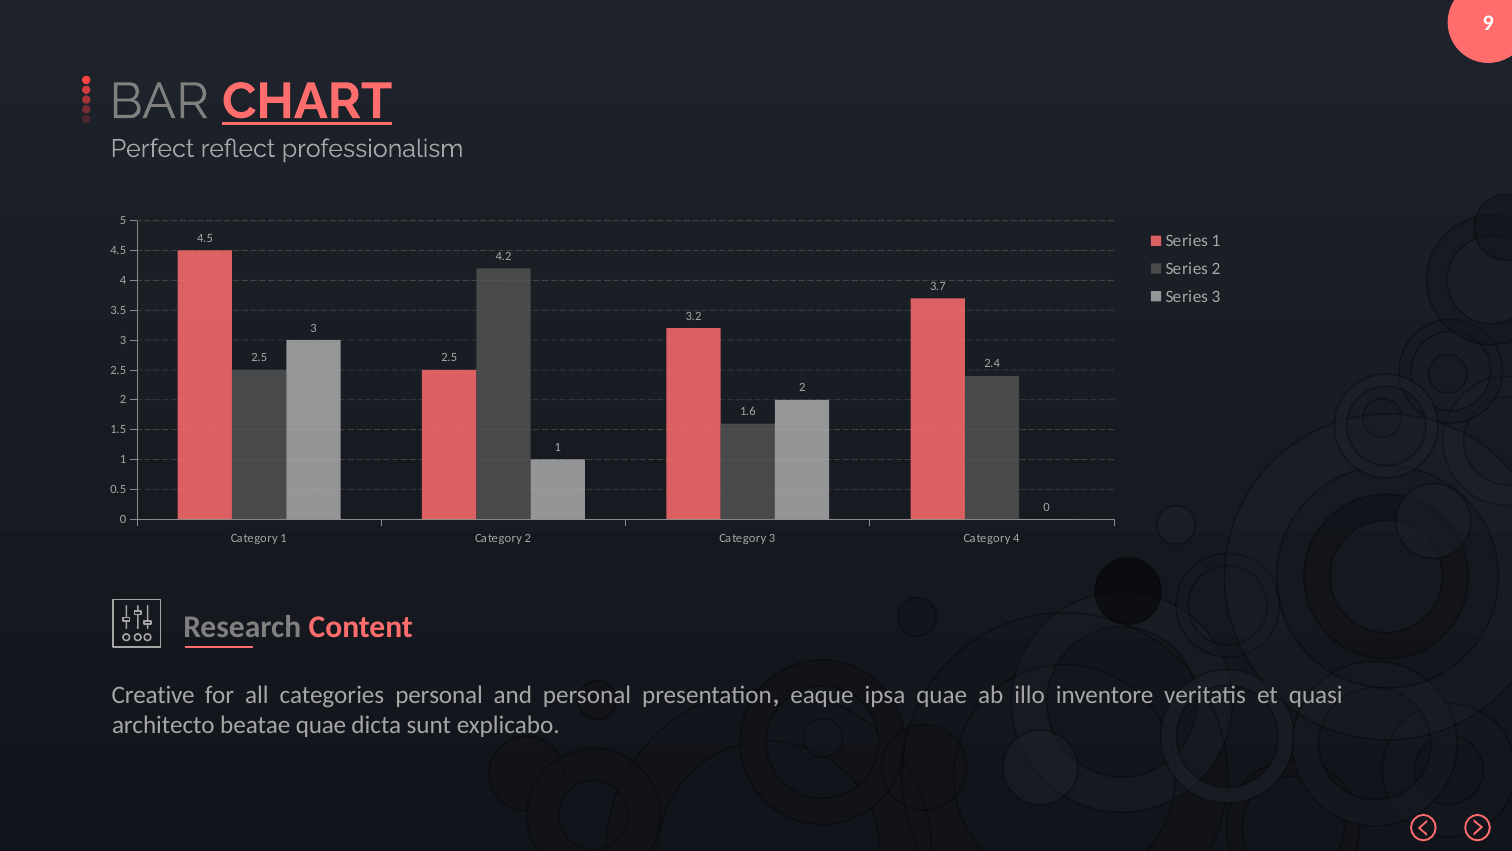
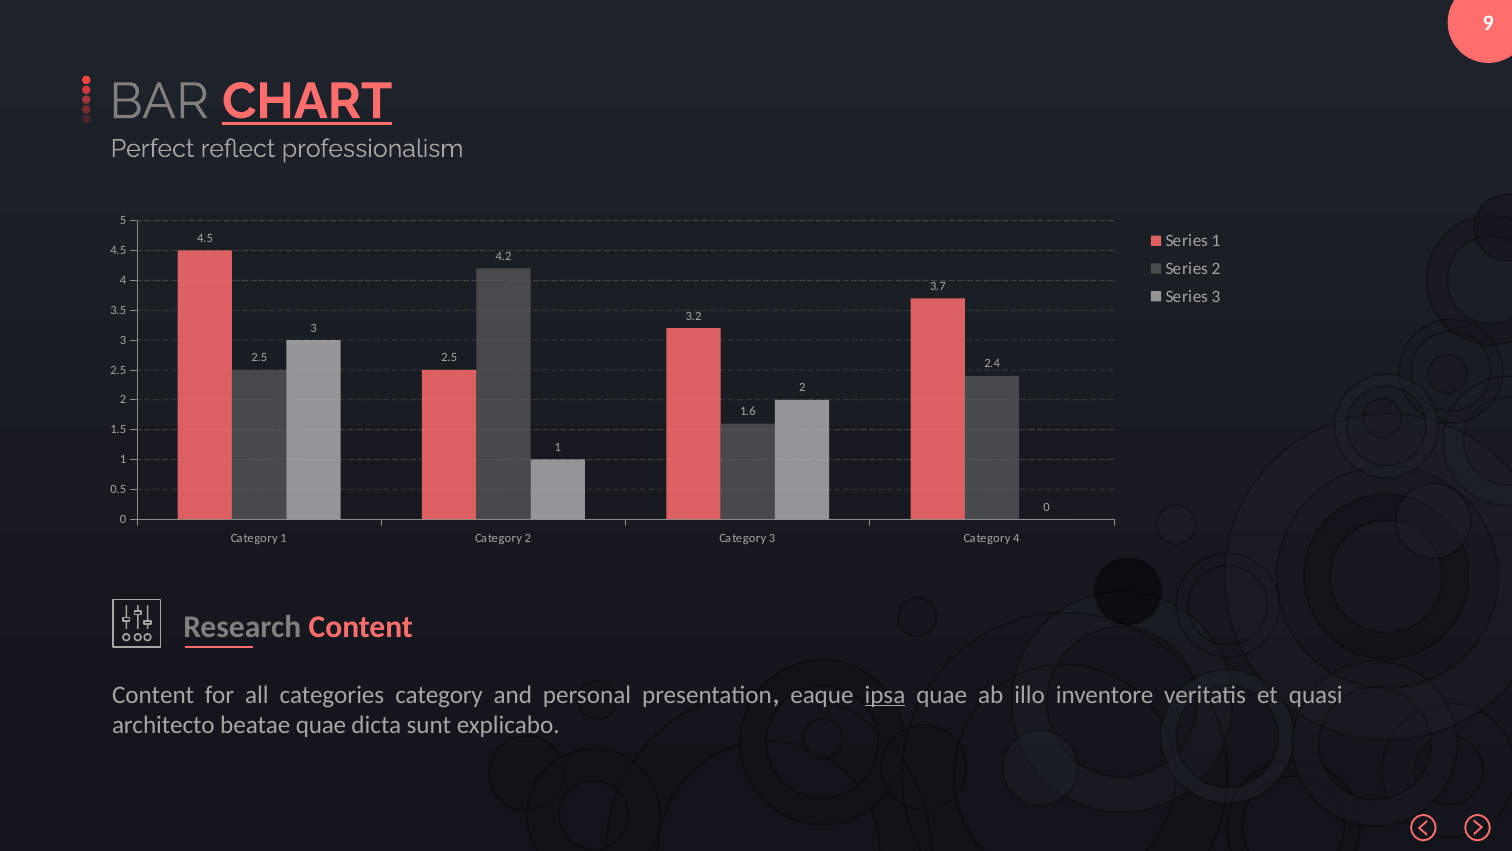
Creative at (153, 694): Creative -> Content
categories personal: personal -> category
ipsa underline: none -> present
